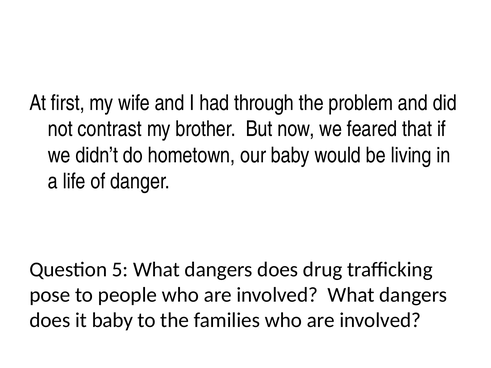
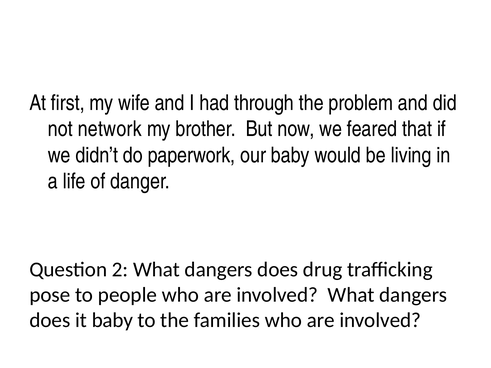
contrast: contrast -> network
hometown: hometown -> paperwork
5: 5 -> 2
